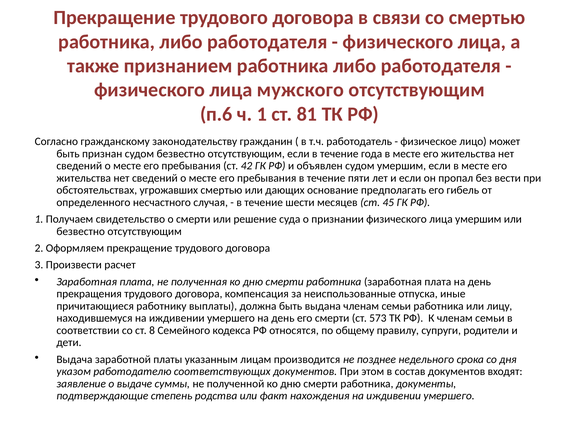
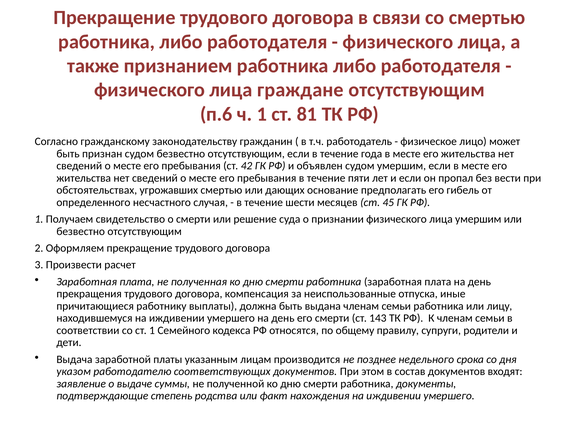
мужского: мужского -> граждане
573: 573 -> 143
ст 8: 8 -> 1
